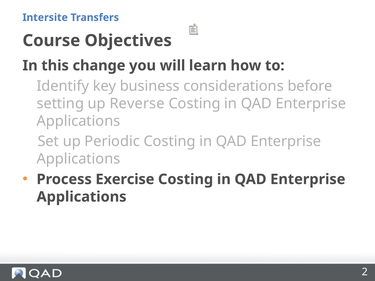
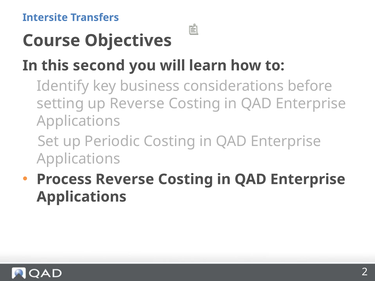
change: change -> second
Process Exercise: Exercise -> Reverse
